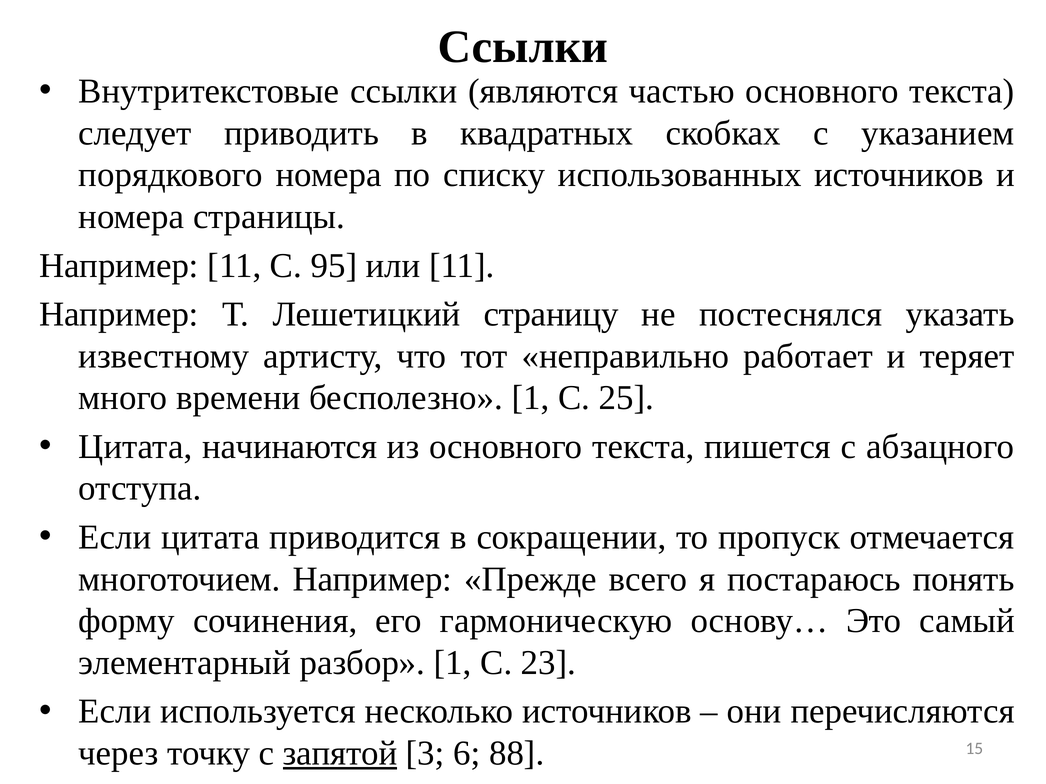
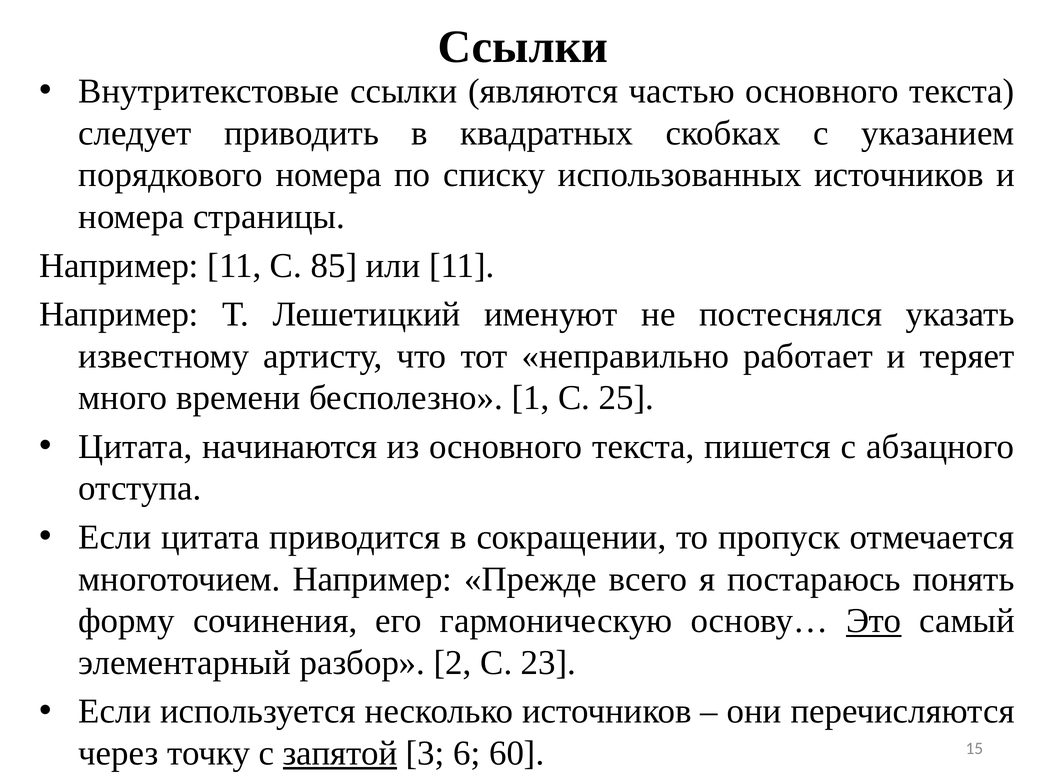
95: 95 -> 85
страницу: страницу -> именуют
Это underline: none -> present
разбор 1: 1 -> 2
88: 88 -> 60
